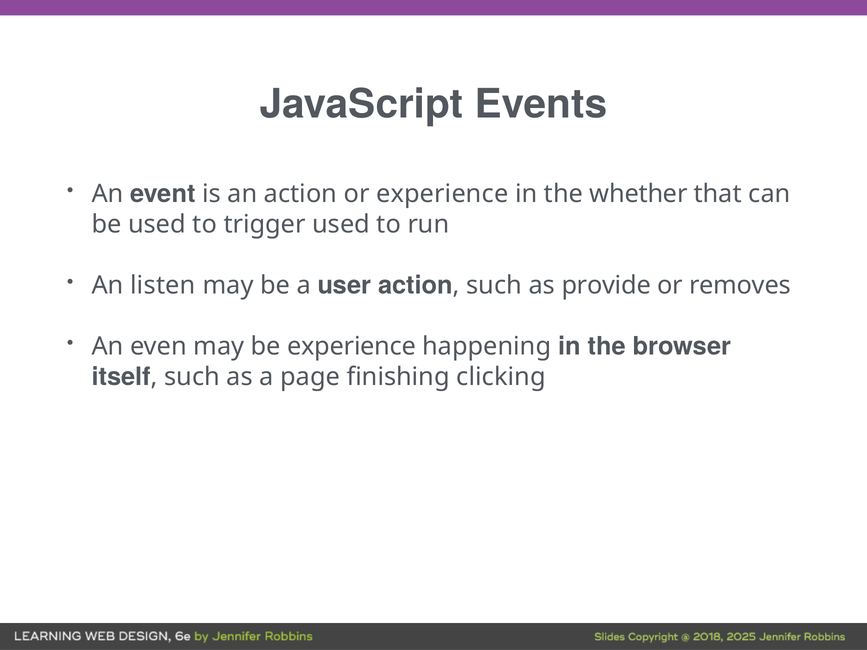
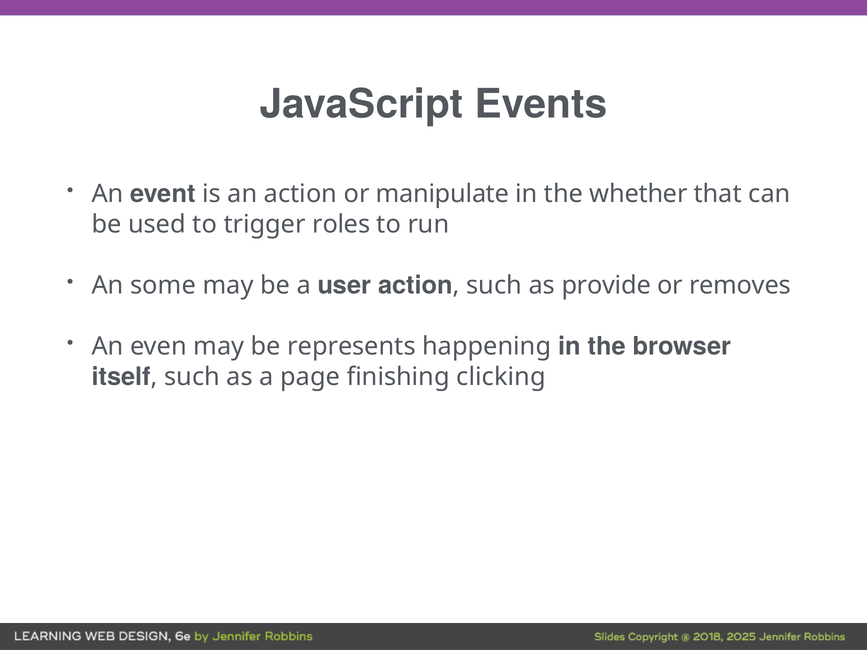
or experience: experience -> manipulate
trigger used: used -> roles
listen: listen -> some
be experience: experience -> represents
